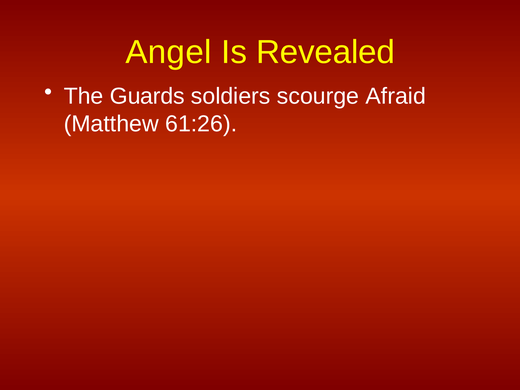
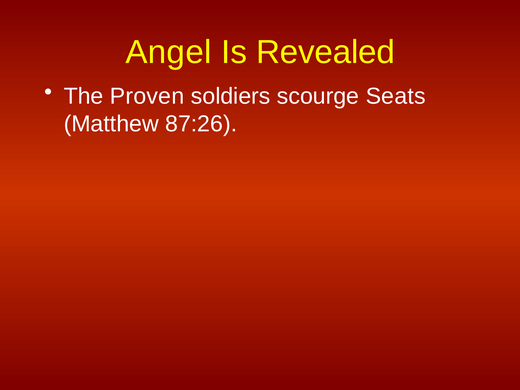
Guards: Guards -> Proven
Afraid: Afraid -> Seats
61:26: 61:26 -> 87:26
